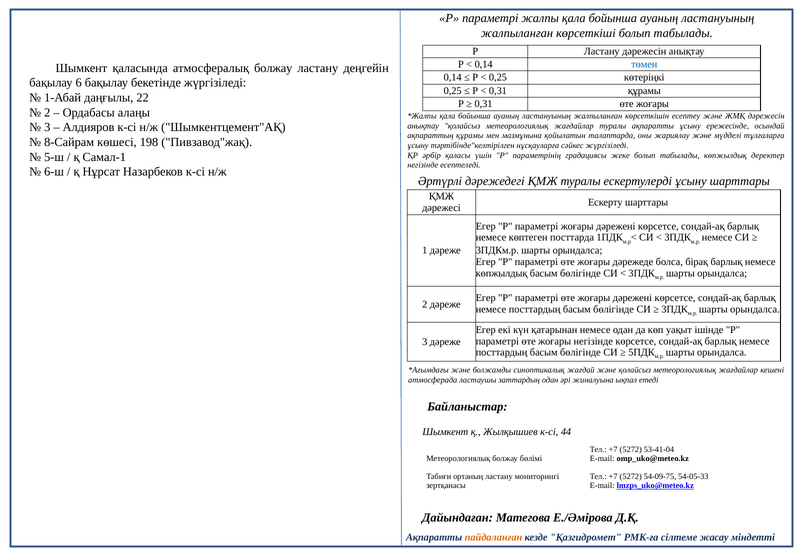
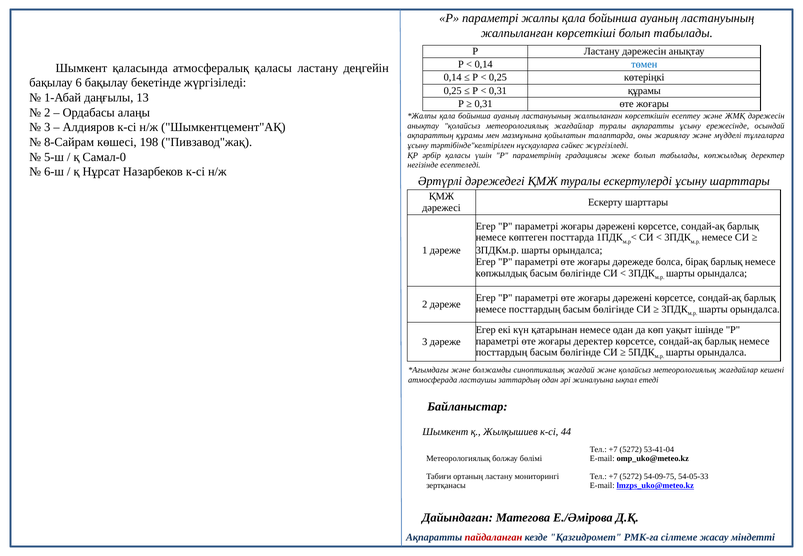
атмосфералық болжау: болжау -> қаласы
22: 22 -> 13
Самал-1: Самал-1 -> Самал-0
жоғары негізінде: негізінде -> деректер
пайдаланған colour: orange -> red
